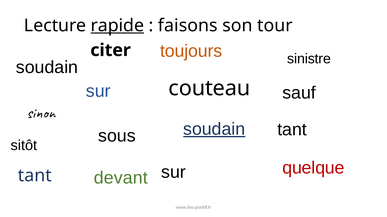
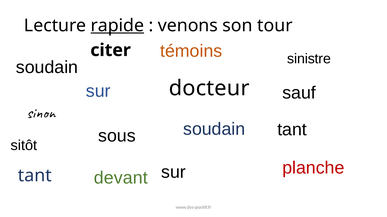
faisons: faisons -> venons
toujours: toujours -> témoins
couteau: couteau -> docteur
soudain at (214, 129) underline: present -> none
quelque: quelque -> planche
